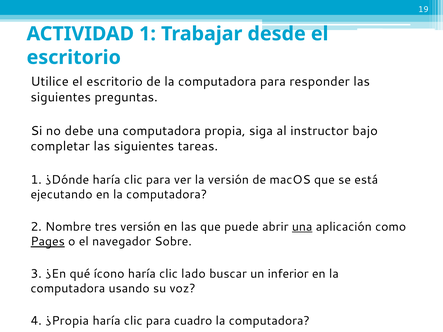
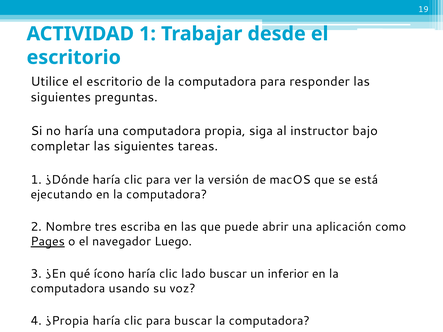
no debe: debe -> haría
tres versión: versión -> escriba
una at (302, 227) underline: present -> none
Sobre: Sobre -> Luego
para cuadro: cuadro -> buscar
